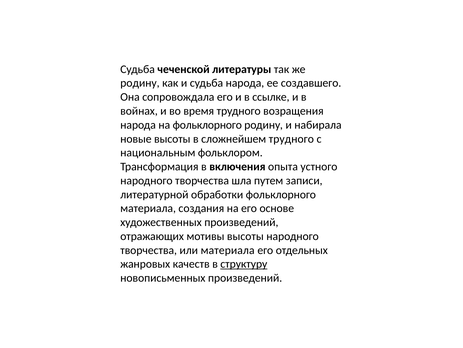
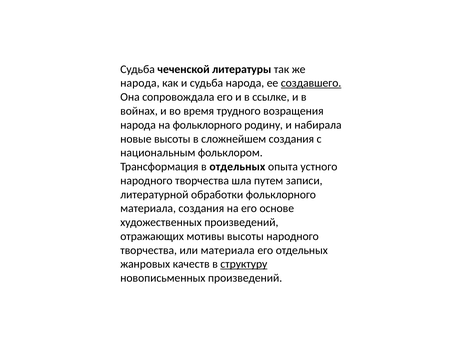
родину at (140, 83): родину -> народа
создавшего underline: none -> present
сложнейшем трудного: трудного -> создания
в включения: включения -> отдельных
